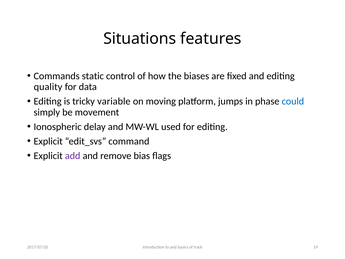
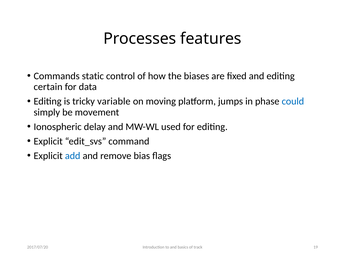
Situations: Situations -> Processes
quality: quality -> certain
add colour: purple -> blue
